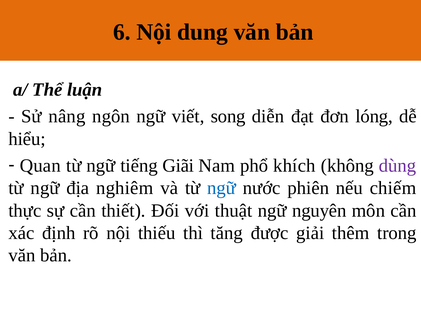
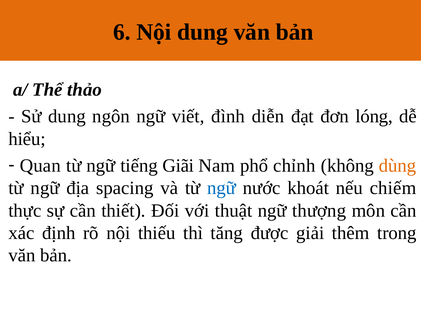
luận: luận -> thảo
Sử nâng: nâng -> dung
song: song -> đình
khích: khích -> chỉnh
dùng colour: purple -> orange
nghiêm: nghiêm -> spacing
phiên: phiên -> khoát
nguyên: nguyên -> thượng
